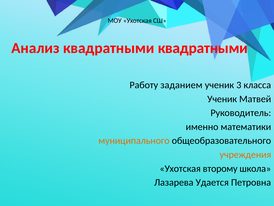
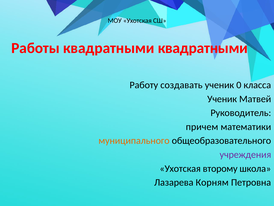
Анализ: Анализ -> Работы
заданием: заданием -> создавать
3: 3 -> 0
именно: именно -> причем
учреждения colour: orange -> purple
Удается: Удается -> Корням
